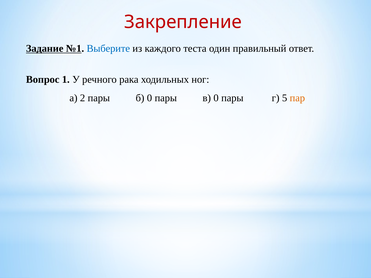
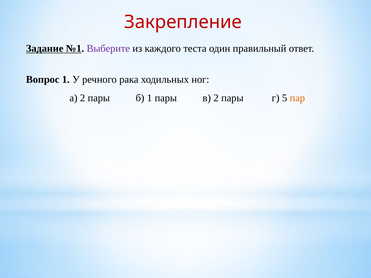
Выберите colour: blue -> purple
б 0: 0 -> 1
в 0: 0 -> 2
